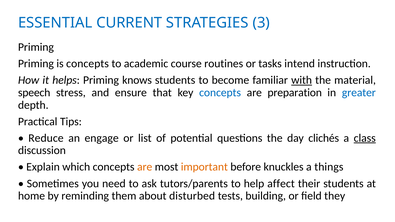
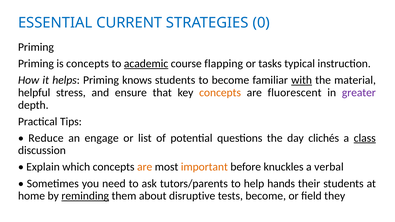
3: 3 -> 0
academic underline: none -> present
routines: routines -> flapping
intend: intend -> typical
speech: speech -> helpful
concepts at (220, 93) colour: blue -> orange
preparation: preparation -> fluorescent
greater colour: blue -> purple
things: things -> verbal
affect: affect -> hands
reminding underline: none -> present
disturbed: disturbed -> disruptive
tests building: building -> become
